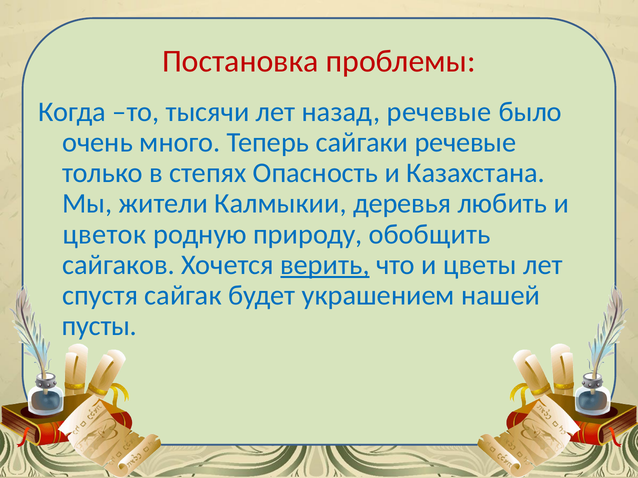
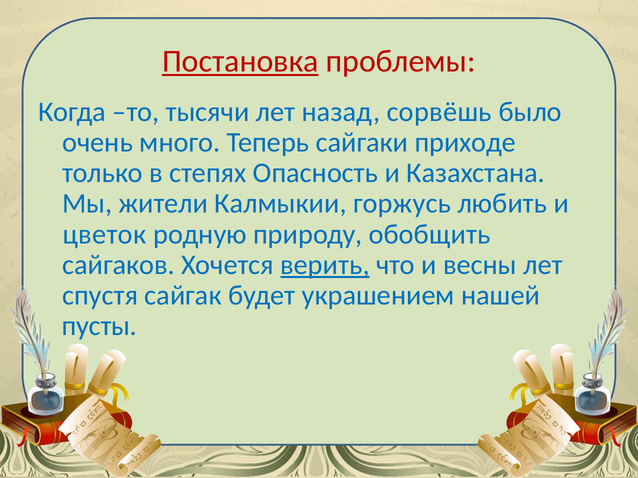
Постановка underline: none -> present
назад речевые: речевые -> сорвёшь
сайгаки речевые: речевые -> приходе
деревья: деревья -> горжусь
цветы: цветы -> весны
